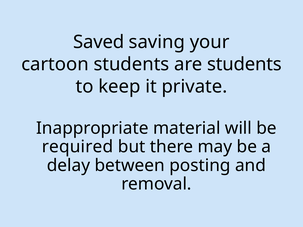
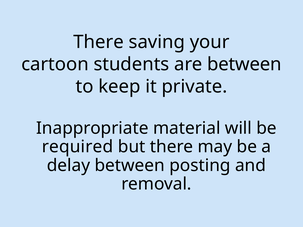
Saved at (99, 42): Saved -> There
are students: students -> between
